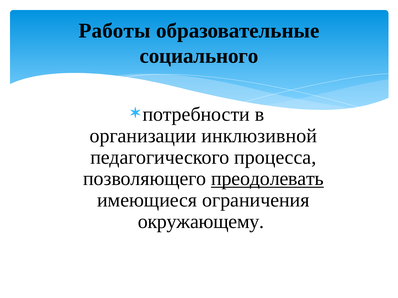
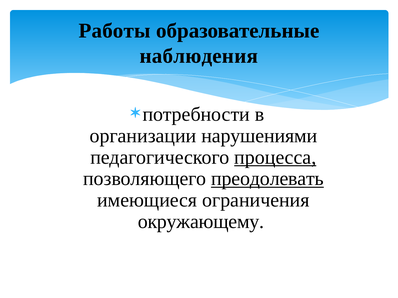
социального: социального -> наблюдения
инклюзивной: инклюзивной -> нарушениями
процесса underline: none -> present
